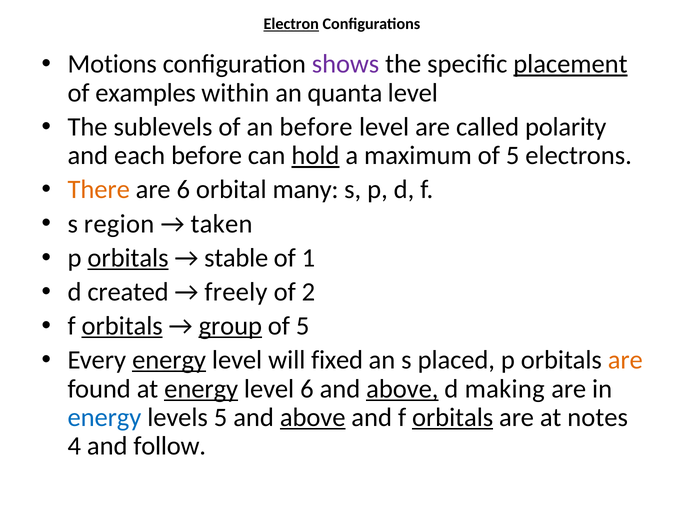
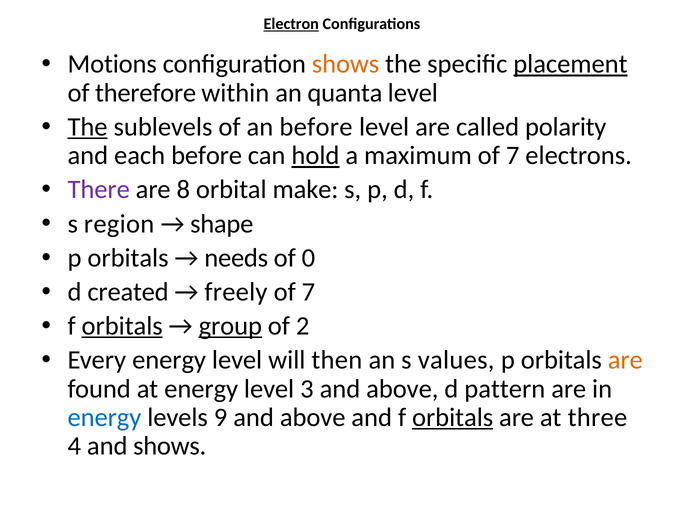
shows at (346, 64) colour: purple -> orange
examples: examples -> therefore
The at (88, 127) underline: none -> present
maximum of 5: 5 -> 7
There colour: orange -> purple
are 6: 6 -> 8
many: many -> make
taken: taken -> shape
orbitals at (128, 258) underline: present -> none
stable: stable -> needs
1: 1 -> 0
2 at (308, 292): 2 -> 7
5 at (303, 326): 5 -> 2
energy at (169, 360) underline: present -> none
fixed: fixed -> then
placed: placed -> values
energy at (201, 389) underline: present -> none
level 6: 6 -> 3
above at (402, 389) underline: present -> none
making: making -> pattern
levels 5: 5 -> 9
above at (313, 417) underline: present -> none
notes: notes -> three
and follow: follow -> shows
